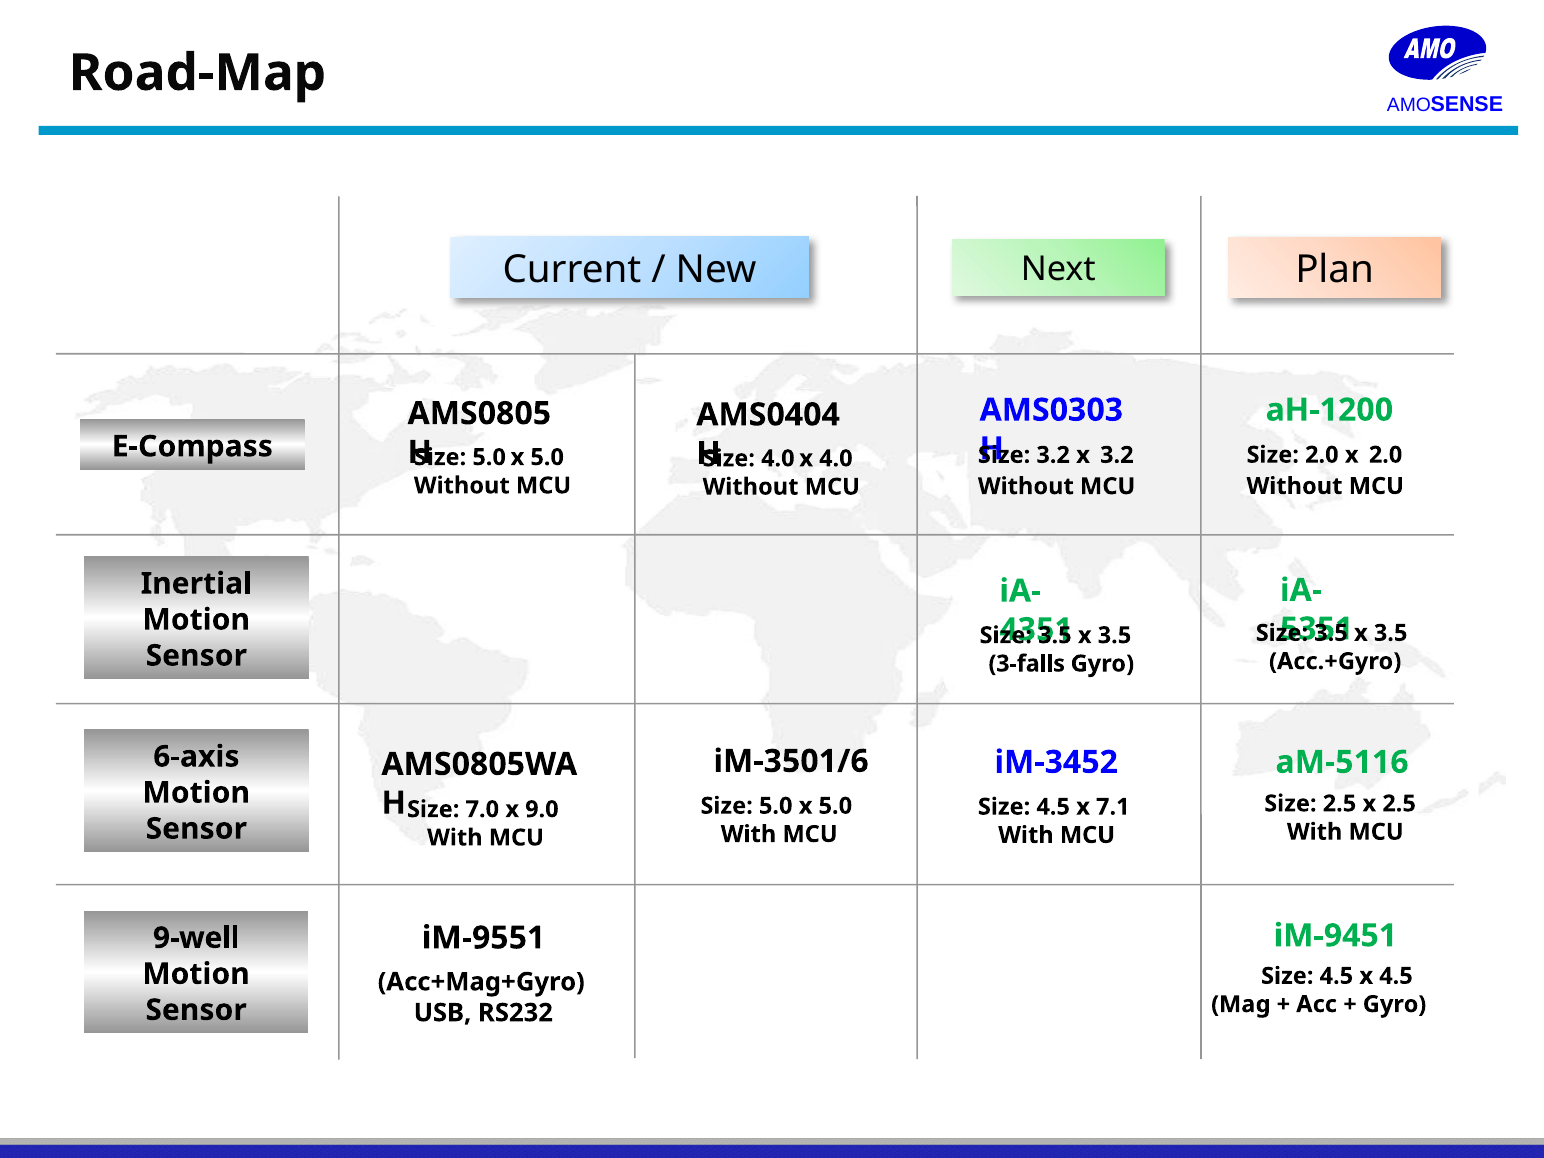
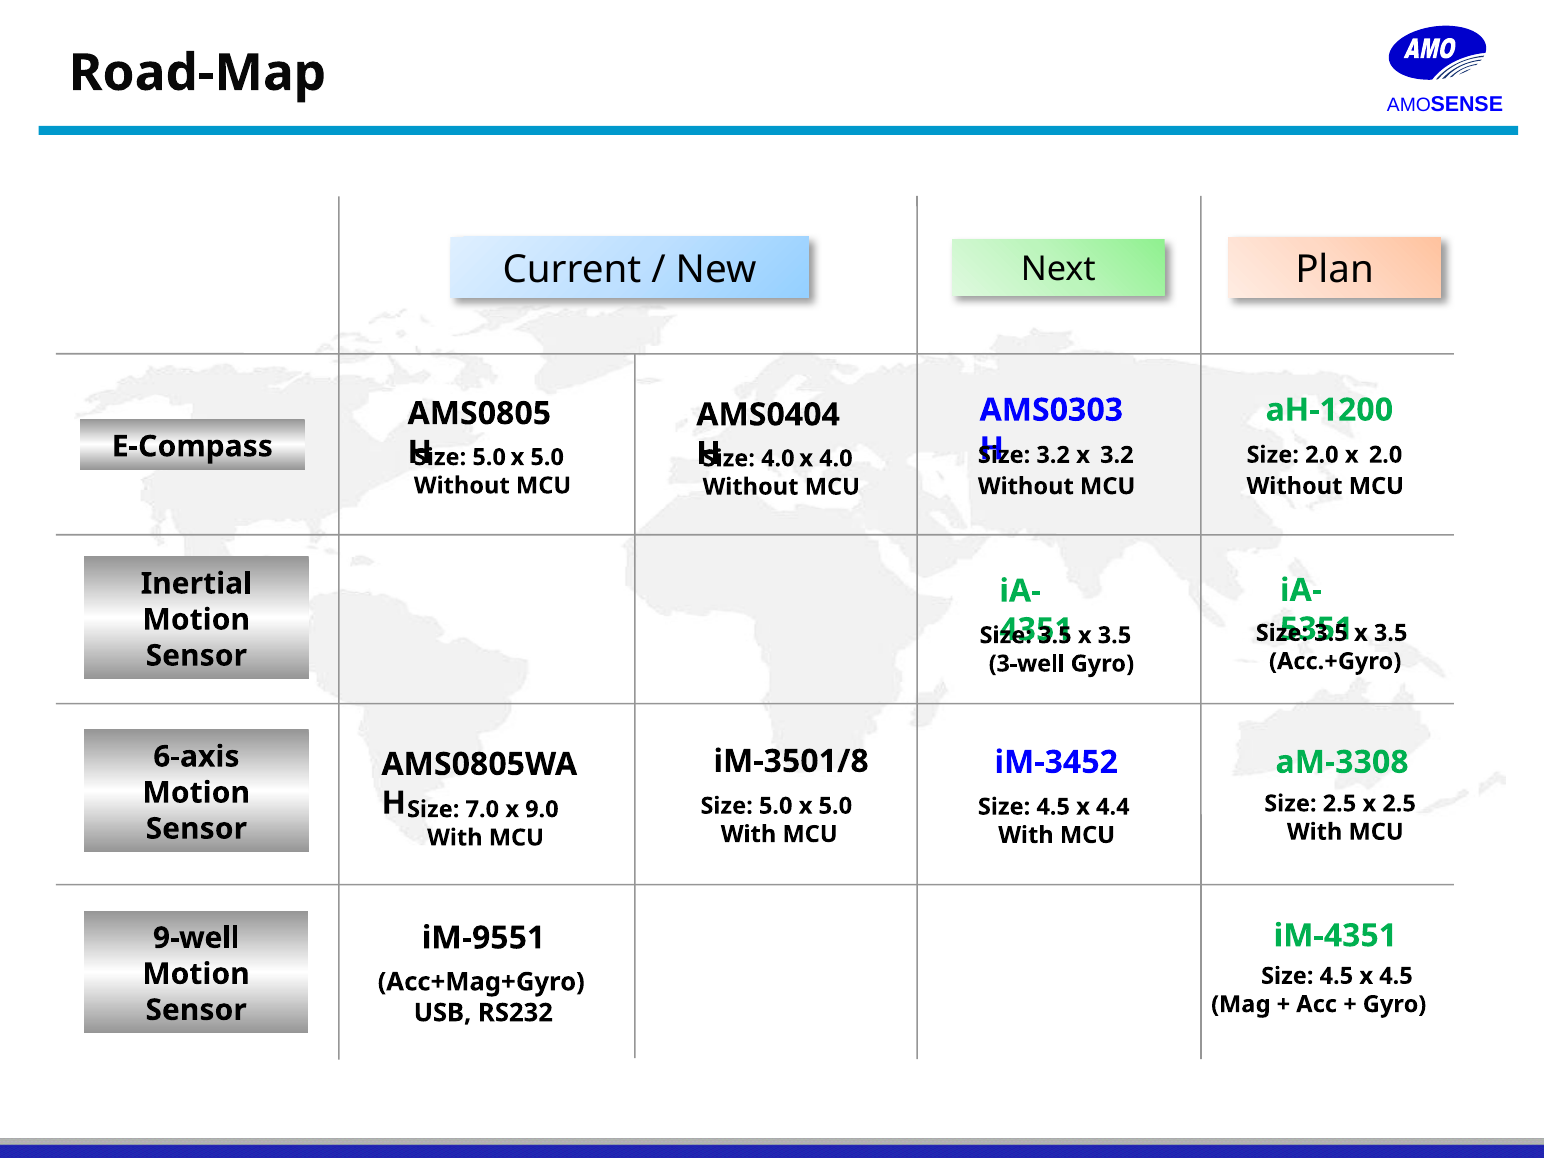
3-falls: 3-falls -> 3-well
iM-3501/6: iM-3501/6 -> iM-3501/8
aM-5116: aM-5116 -> aM-3308
7.1: 7.1 -> 4.4
iM-9451: iM-9451 -> iM-4351
